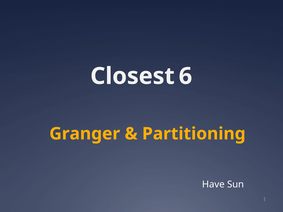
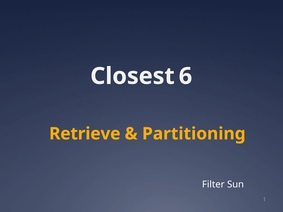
Granger: Granger -> Retrieve
Have: Have -> Filter
